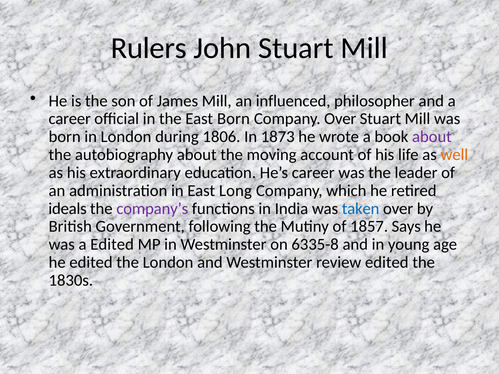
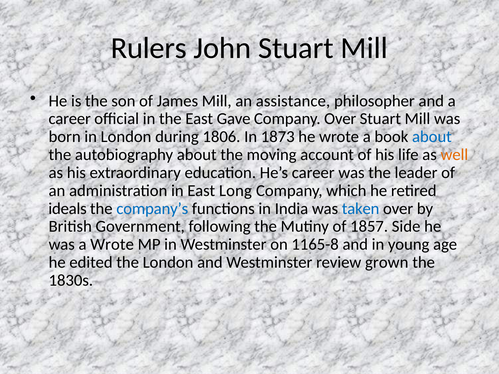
influenced: influenced -> assistance
East Born: Born -> Gave
about at (432, 137) colour: purple -> blue
company’s colour: purple -> blue
Says: Says -> Side
a Edited: Edited -> Wrote
6335-8: 6335-8 -> 1165-8
review edited: edited -> grown
